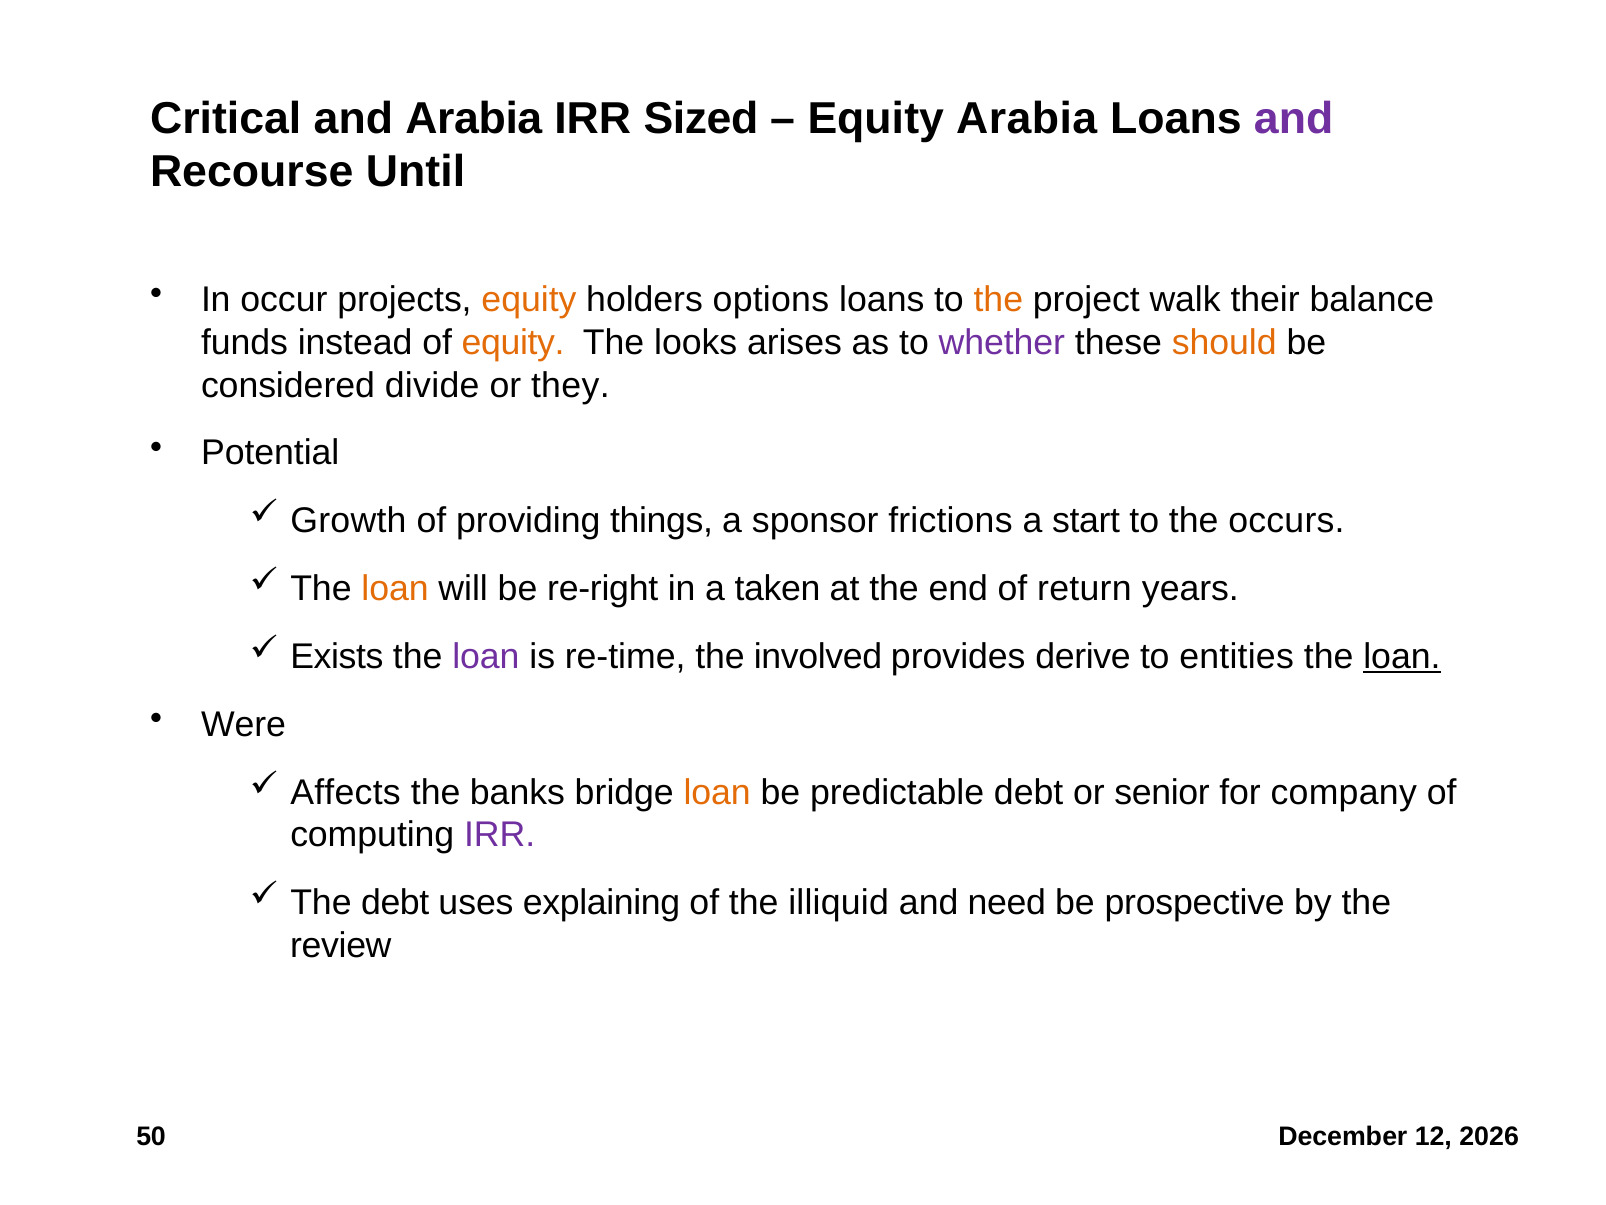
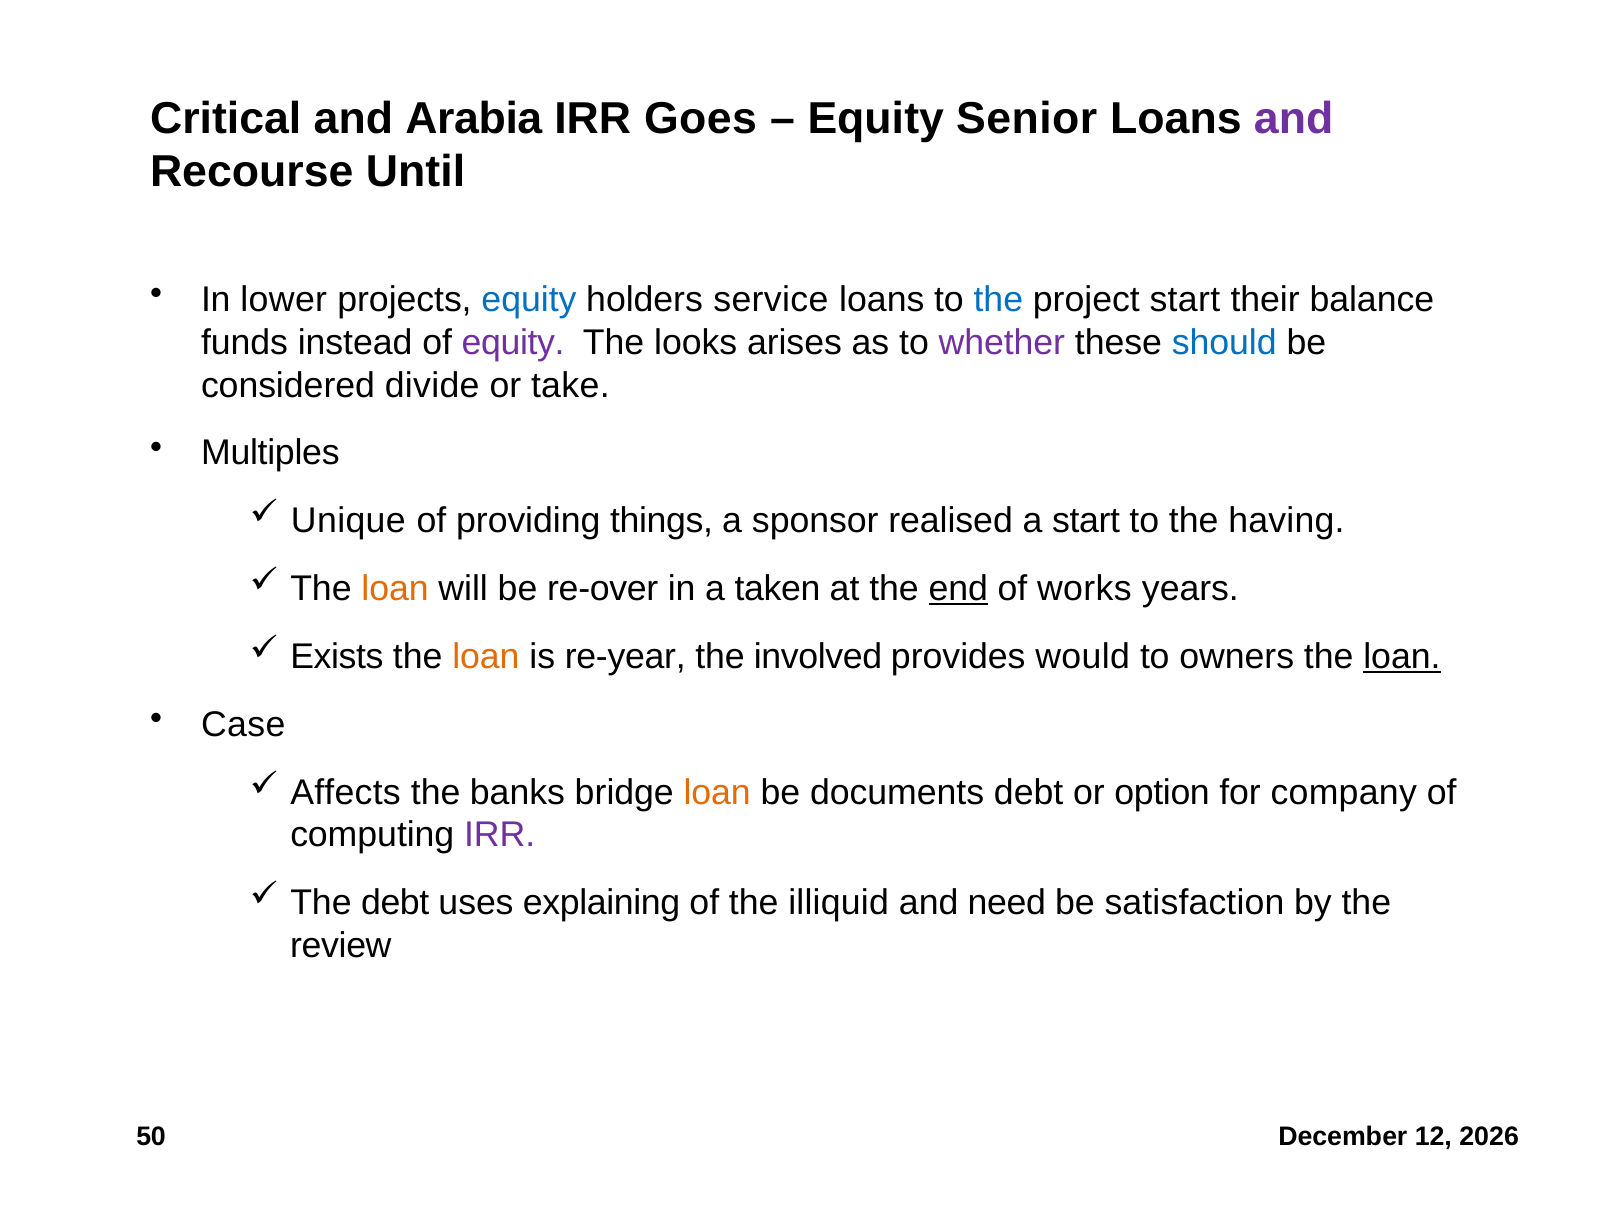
Sized: Sized -> Goes
Equity Arabia: Arabia -> Senior
occur: occur -> lower
equity at (529, 300) colour: orange -> blue
options: options -> service
the at (998, 300) colour: orange -> blue
project walk: walk -> start
equity at (513, 342) colour: orange -> purple
should colour: orange -> blue
they: they -> take
Potential: Potential -> Multiples
Growth: Growth -> Unique
frictions: frictions -> realised
occurs: occurs -> having
re-right: re-right -> re-over
end underline: none -> present
return: return -> works
loan at (486, 656) colour: purple -> orange
re-time: re-time -> re-year
derive: derive -> would
entities: entities -> owners
Were: Were -> Case
predictable: predictable -> documents
senior: senior -> option
prospective: prospective -> satisfaction
